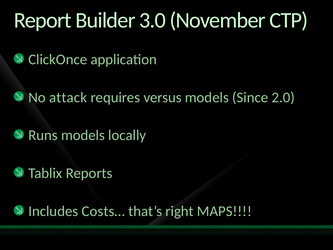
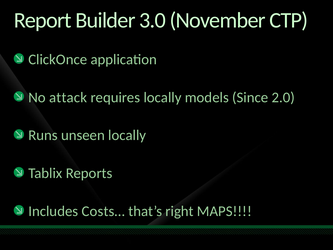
requires versus: versus -> locally
Runs models: models -> unseen
